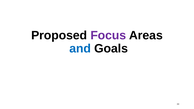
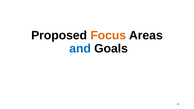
Focus colour: purple -> orange
